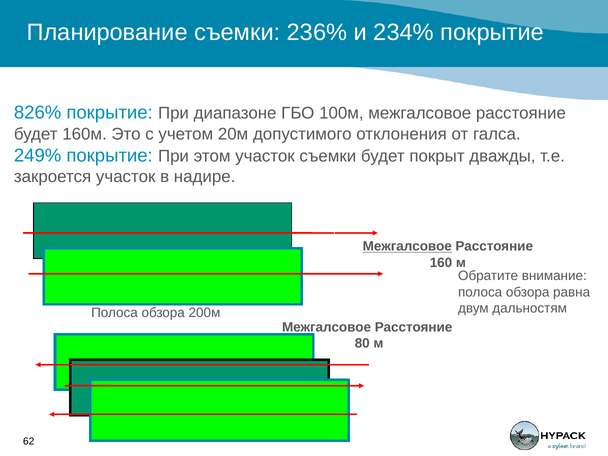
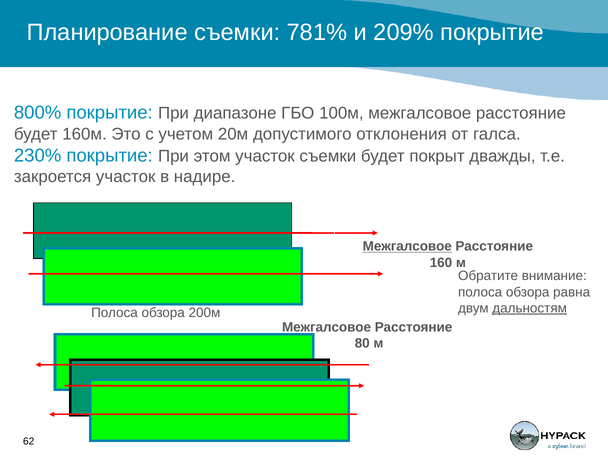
236%: 236% -> 781%
234%: 234% -> 209%
826%: 826% -> 800%
249%: 249% -> 230%
дальностям underline: none -> present
